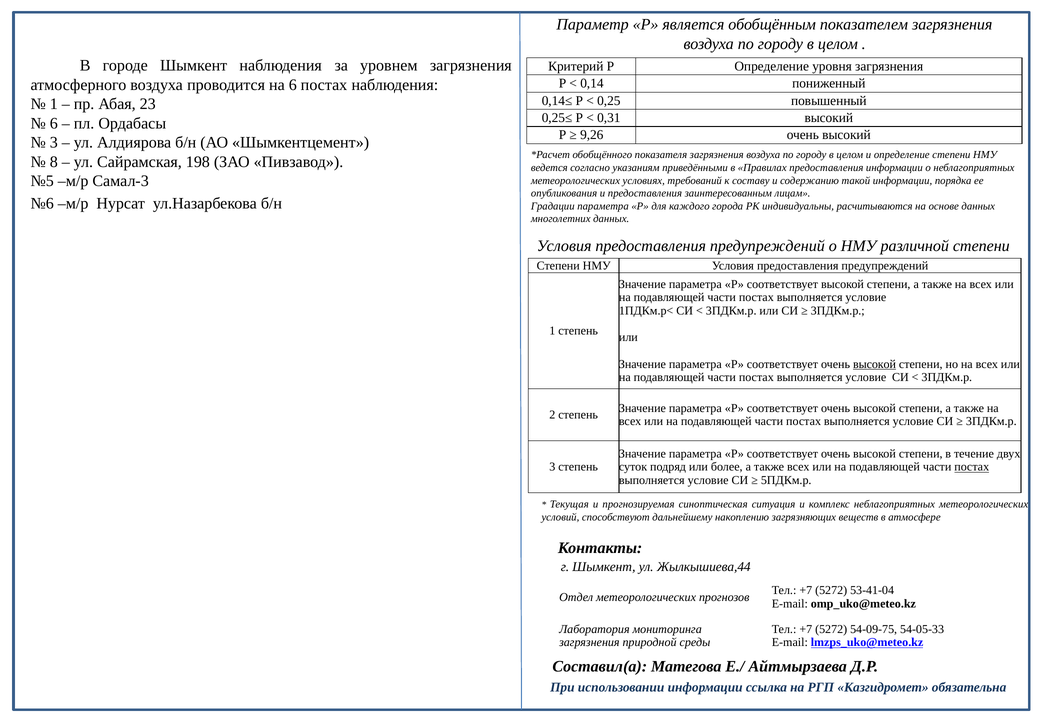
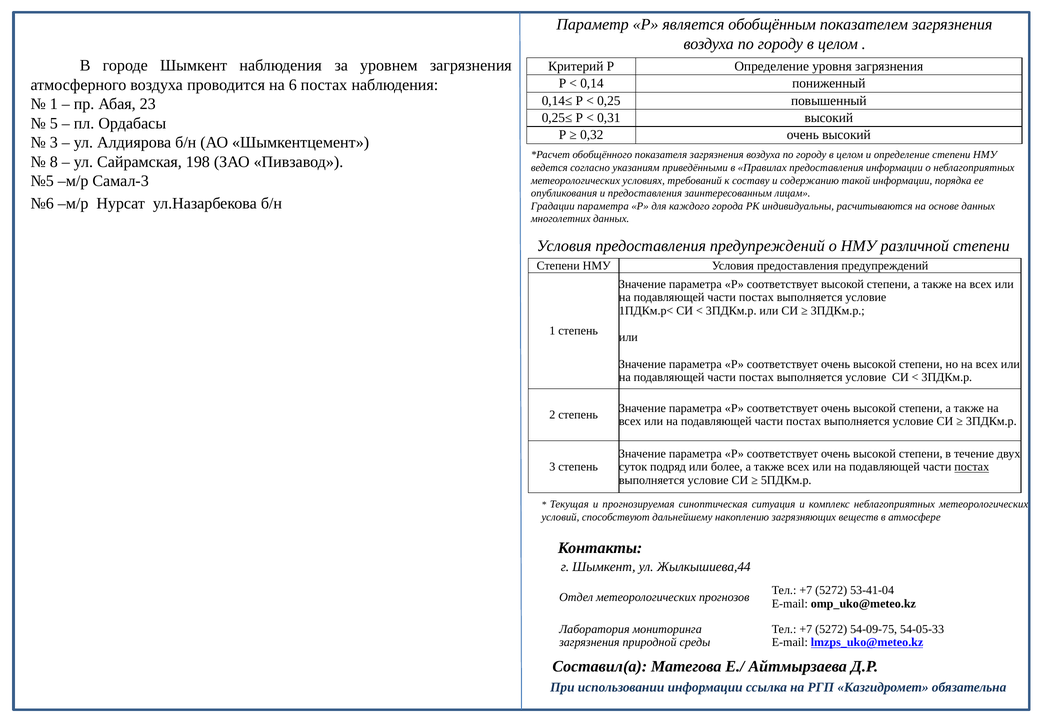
6 at (54, 123): 6 -> 5
9,26: 9,26 -> 0,32
высокой at (875, 364) underline: present -> none
